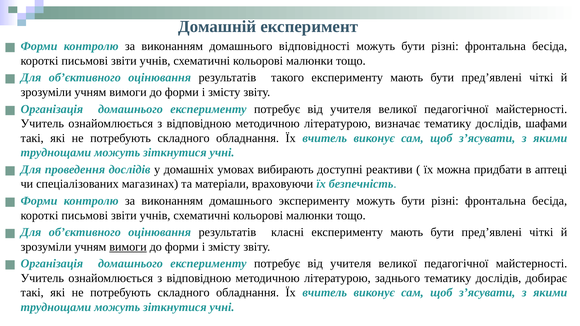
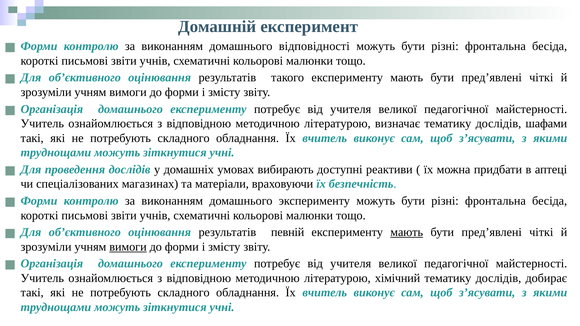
класні: класні -> певній
мають at (407, 232) underline: none -> present
заднього: заднього -> хімічний
